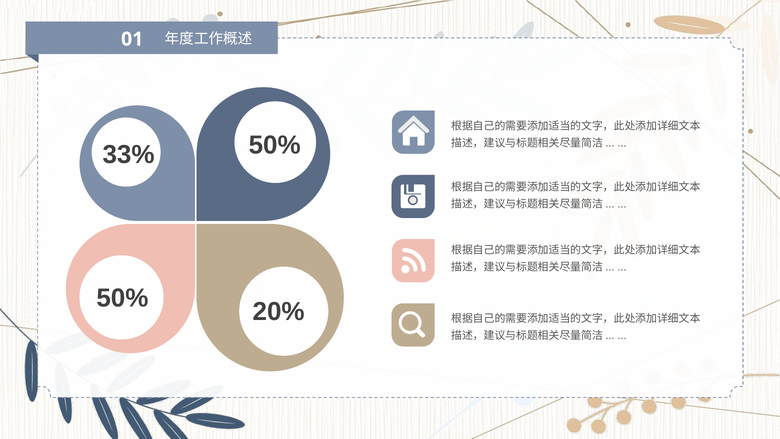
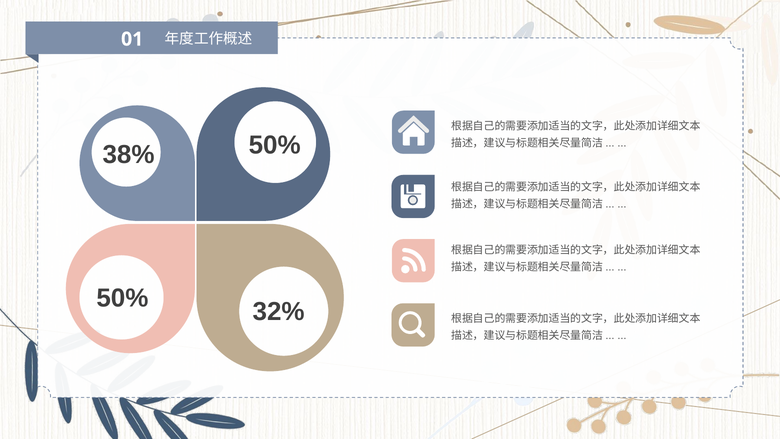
33%: 33% -> 38%
20%: 20% -> 32%
